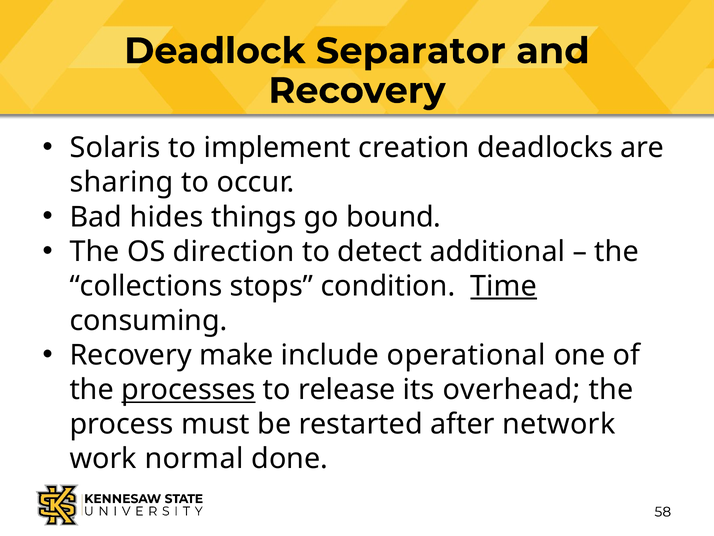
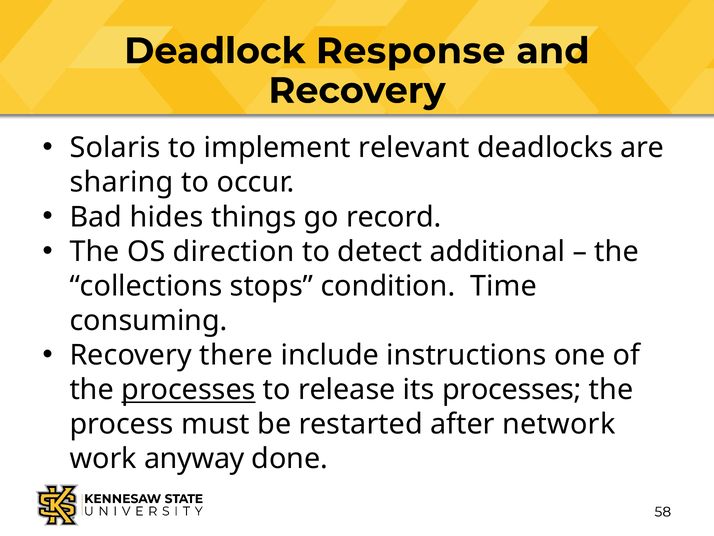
Separator: Separator -> Response
creation: creation -> relevant
bound: bound -> record
Time underline: present -> none
make: make -> there
operational: operational -> instructions
its overhead: overhead -> processes
normal: normal -> anyway
